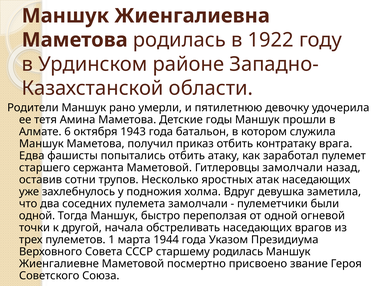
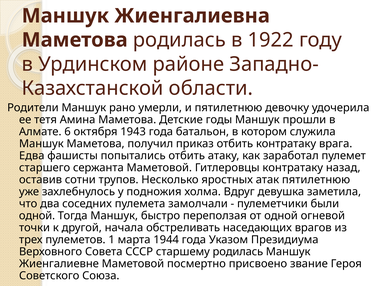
Гитлеровцы замолчали: замолчали -> контратаку
атак наседающих: наседающих -> пятилетнюю
